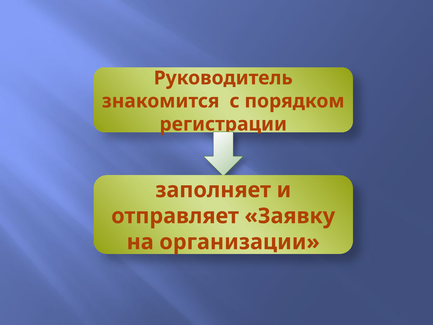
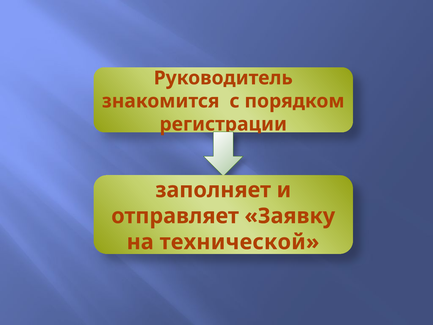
организации: организации -> технической
